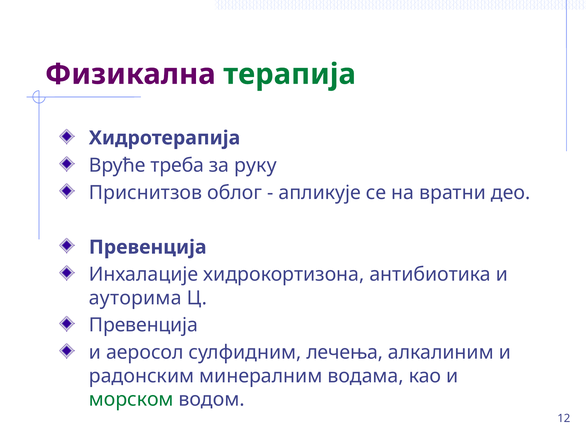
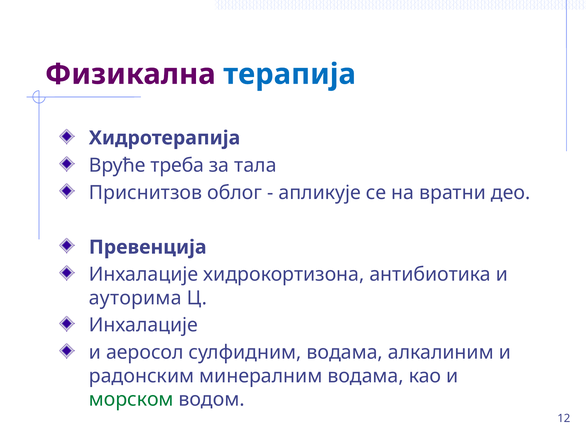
терапија colour: green -> blue
руку: руку -> тала
Превенција at (143, 326): Превенција -> Инхалације
сулфидним лечења: лечења -> водама
